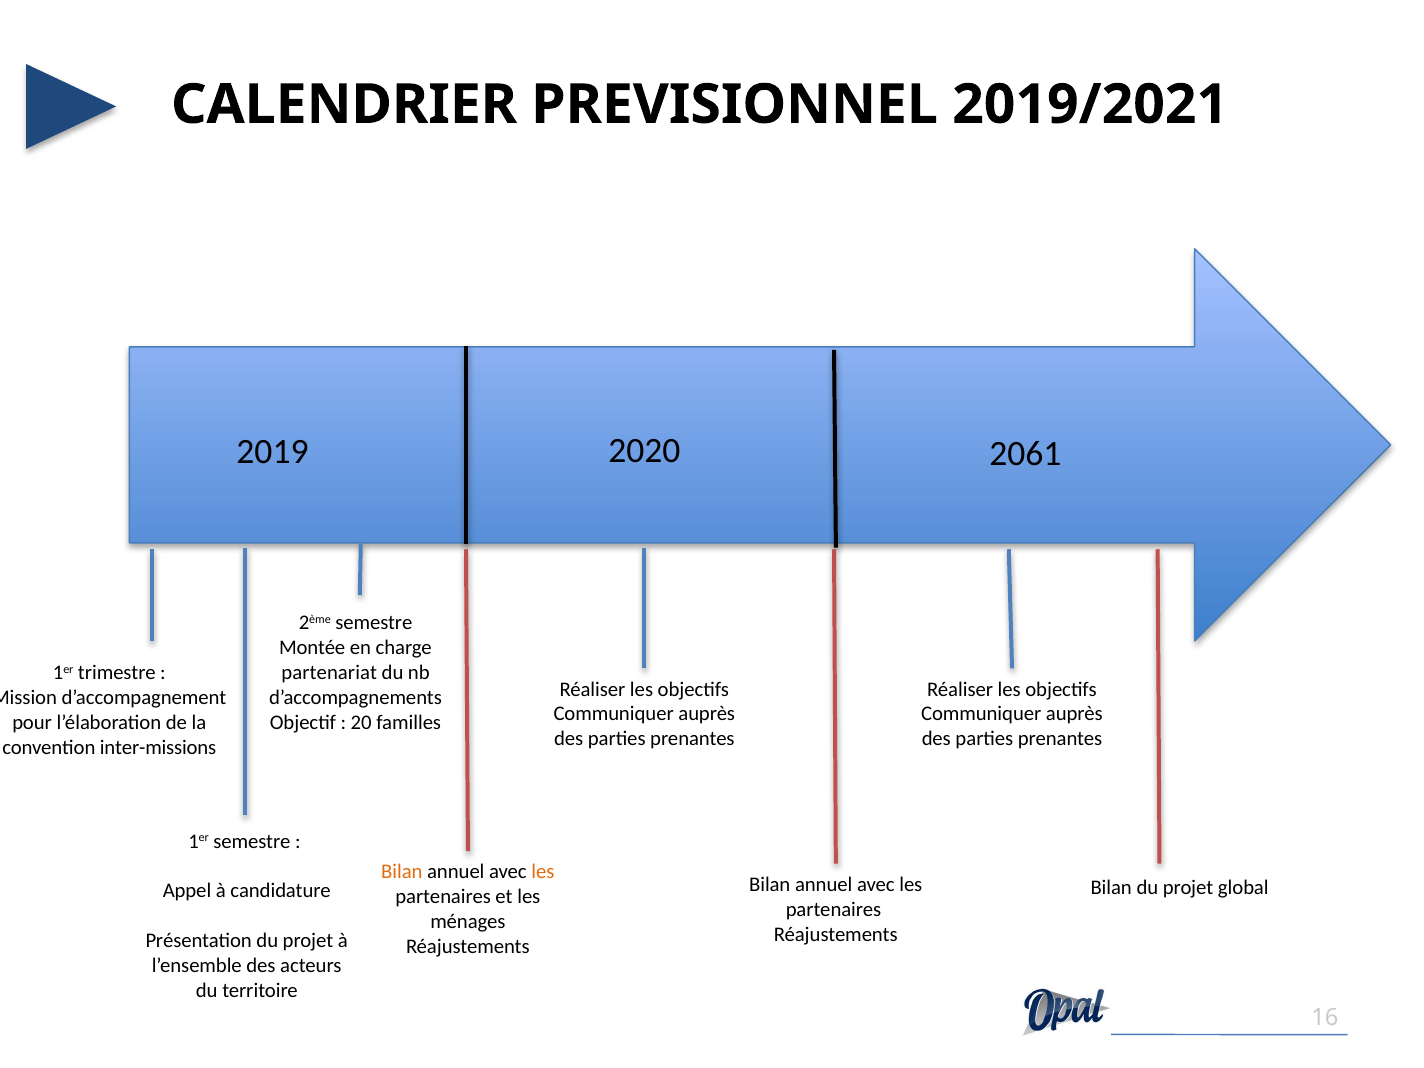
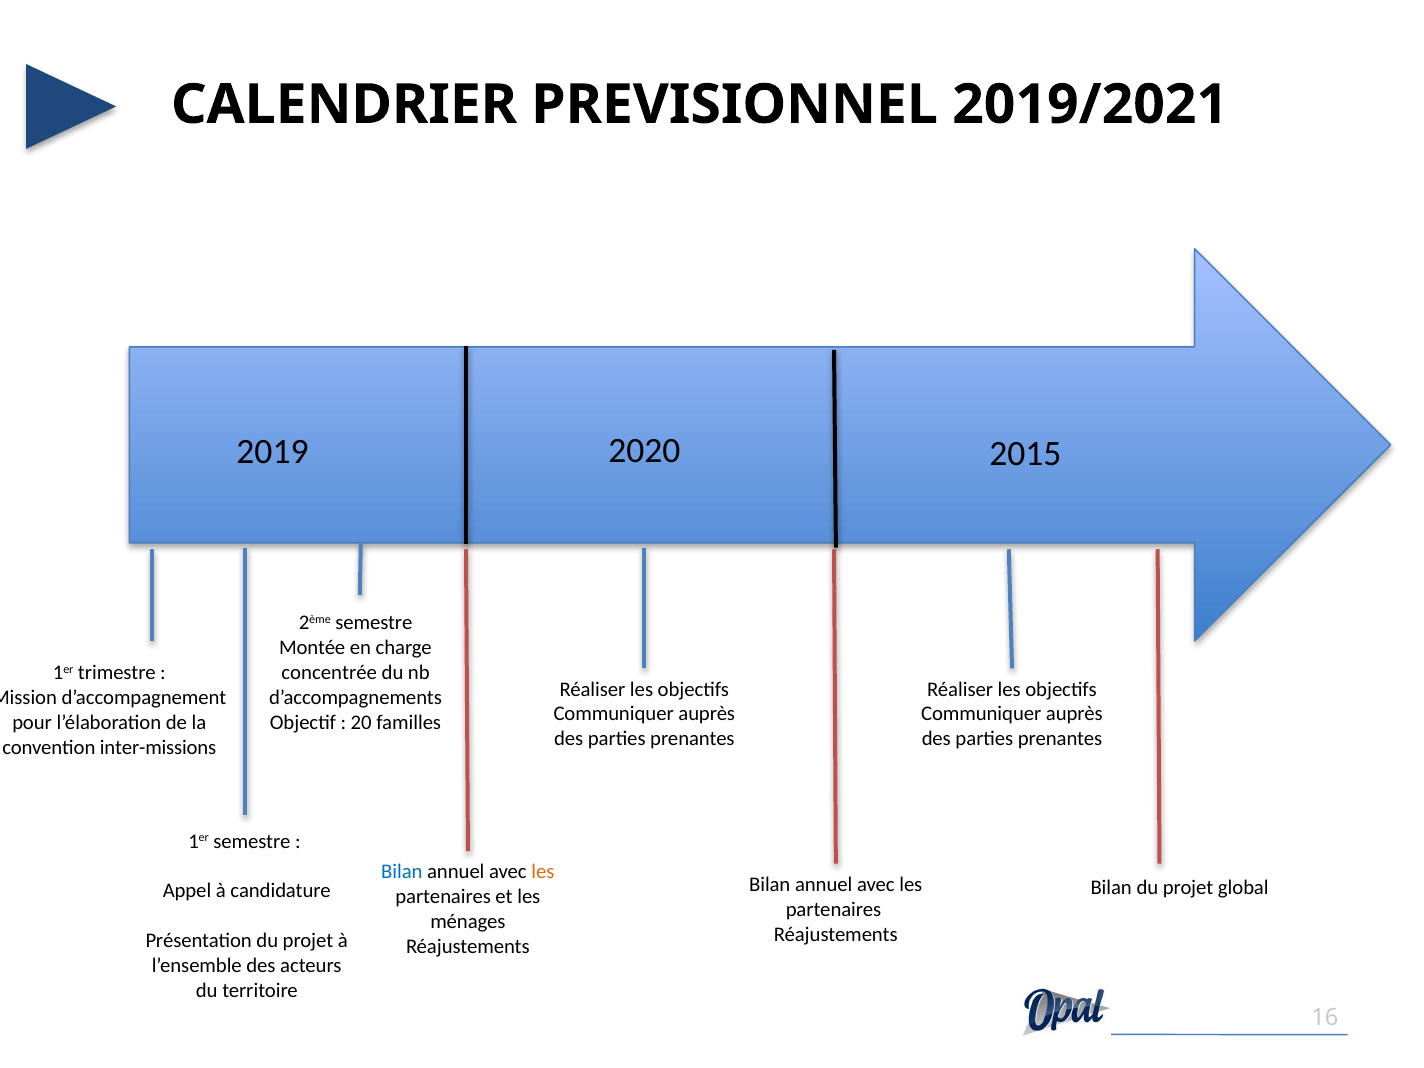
2061: 2061 -> 2015
partenariat: partenariat -> concentrée
Bilan at (402, 872) colour: orange -> blue
